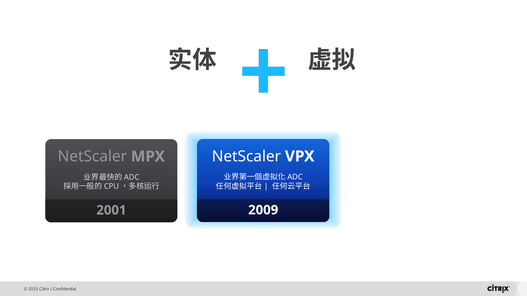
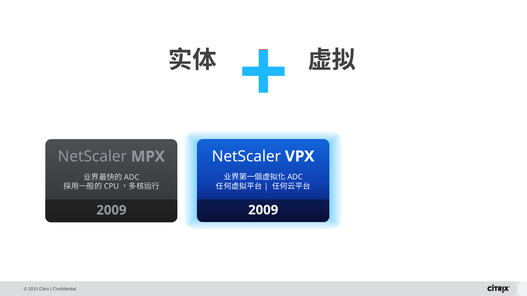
2001 at (111, 211): 2001 -> 2009
